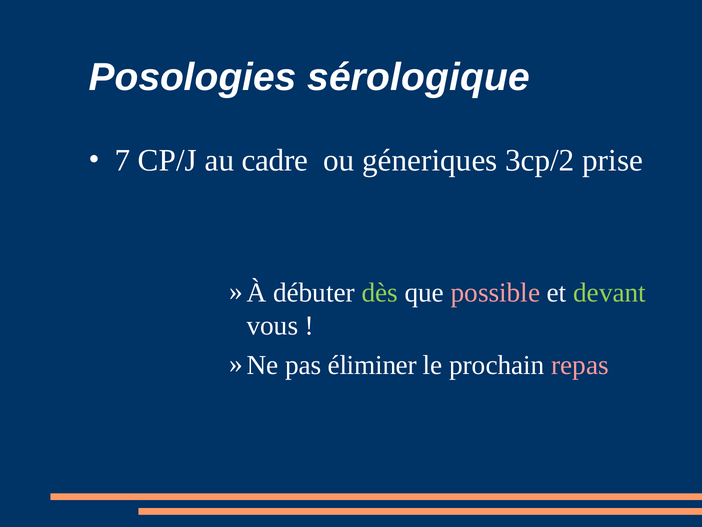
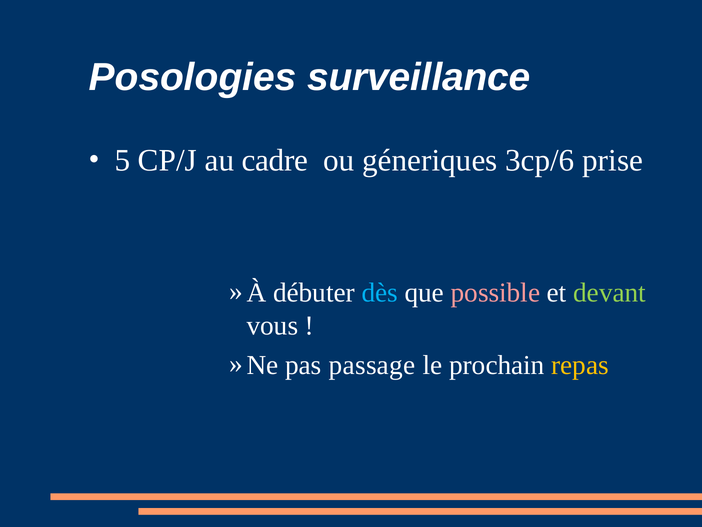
sérologique: sérologique -> surveillance
7: 7 -> 5
3cp/2: 3cp/2 -> 3cp/6
dès colour: light green -> light blue
éliminer: éliminer -> passage
repas colour: pink -> yellow
